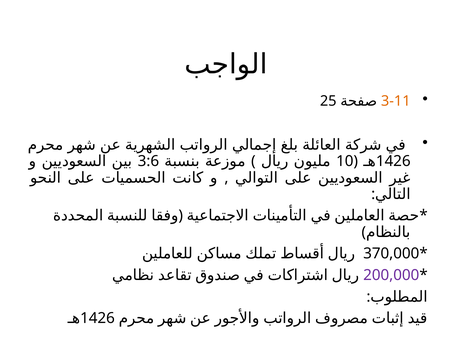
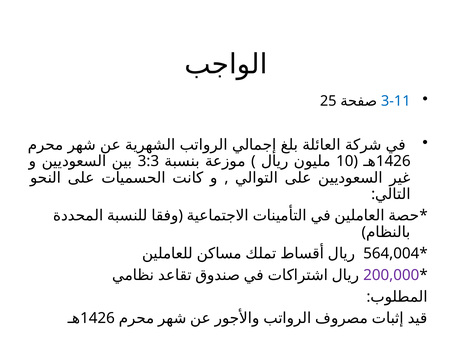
3-11 colour: orange -> blue
3:6: 3:6 -> 3:3
370,000: 370,000 -> 564,004
